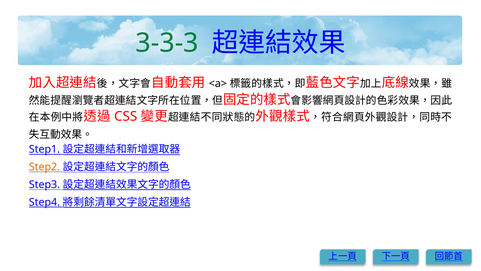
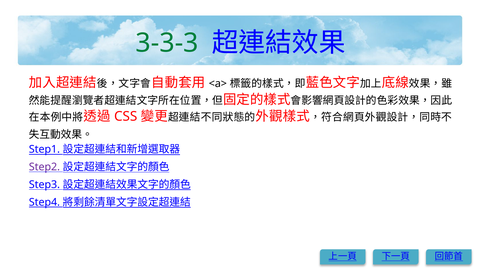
Step2 colour: orange -> purple
